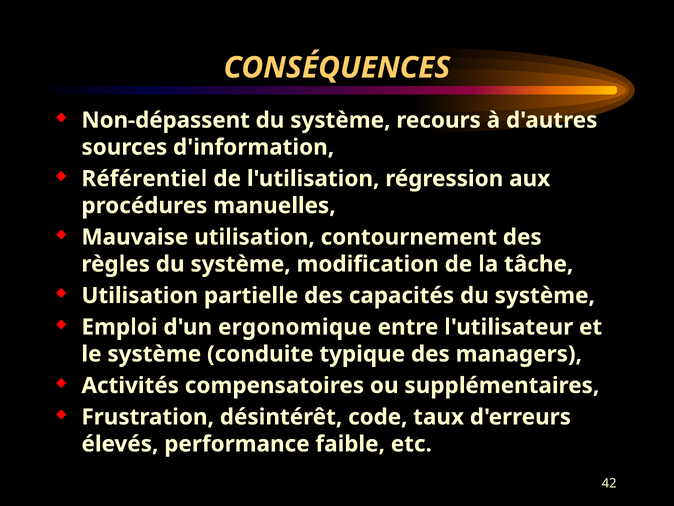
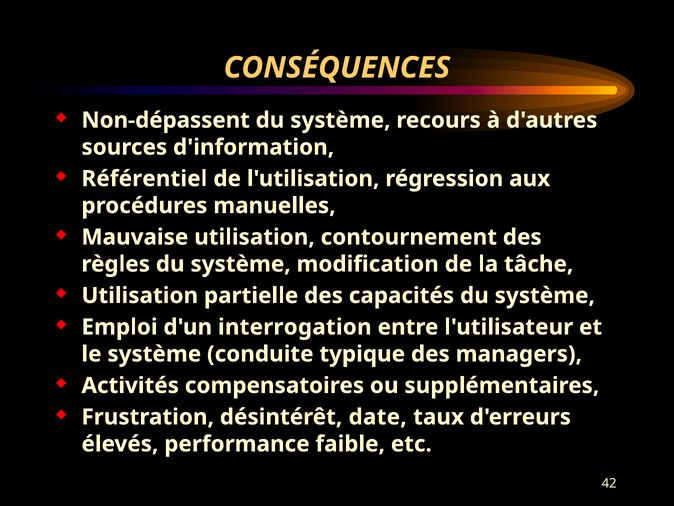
ergonomique: ergonomique -> interrogation
code: code -> date
